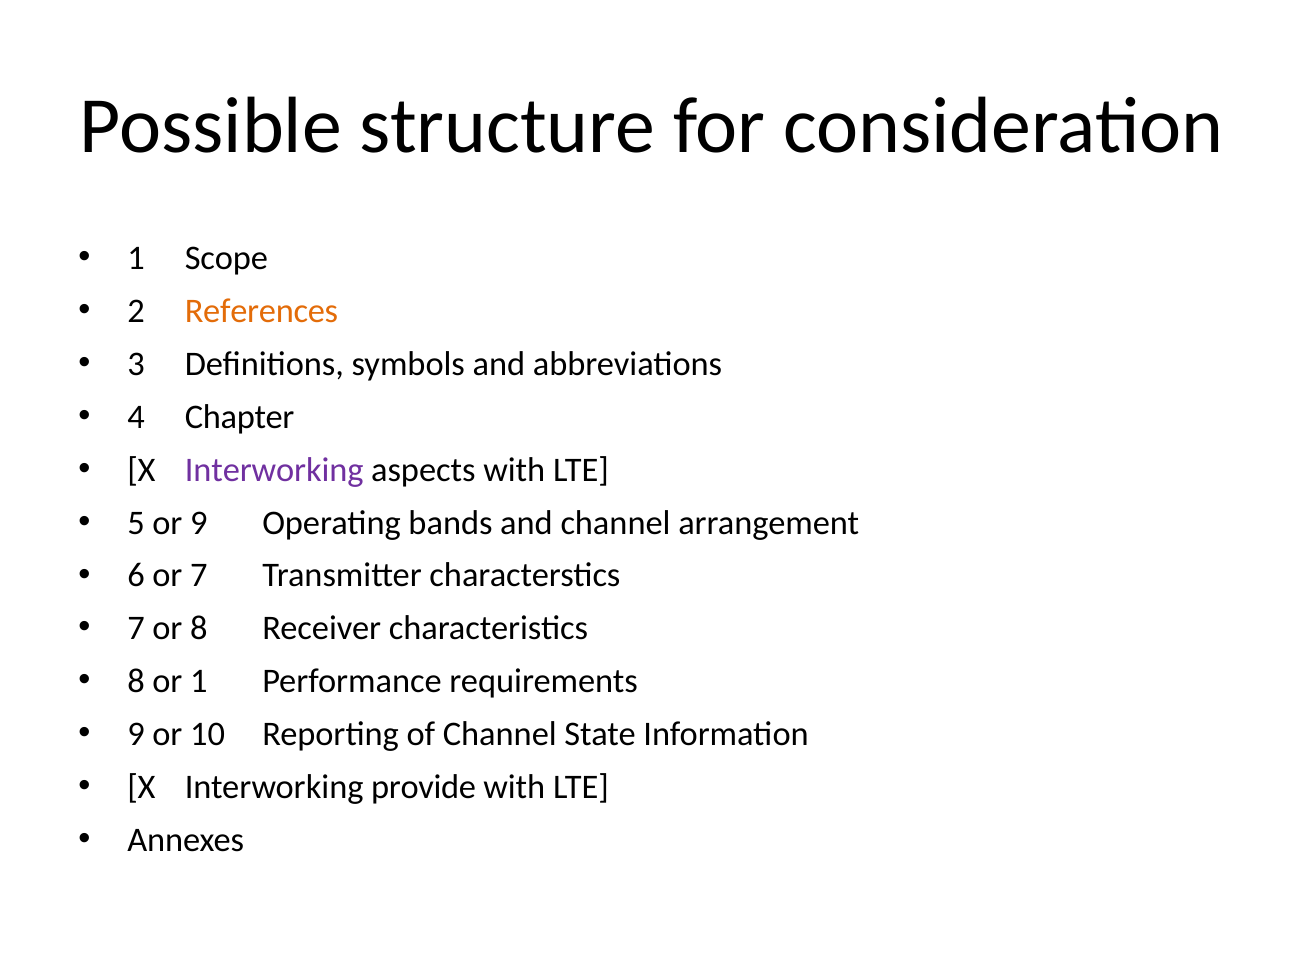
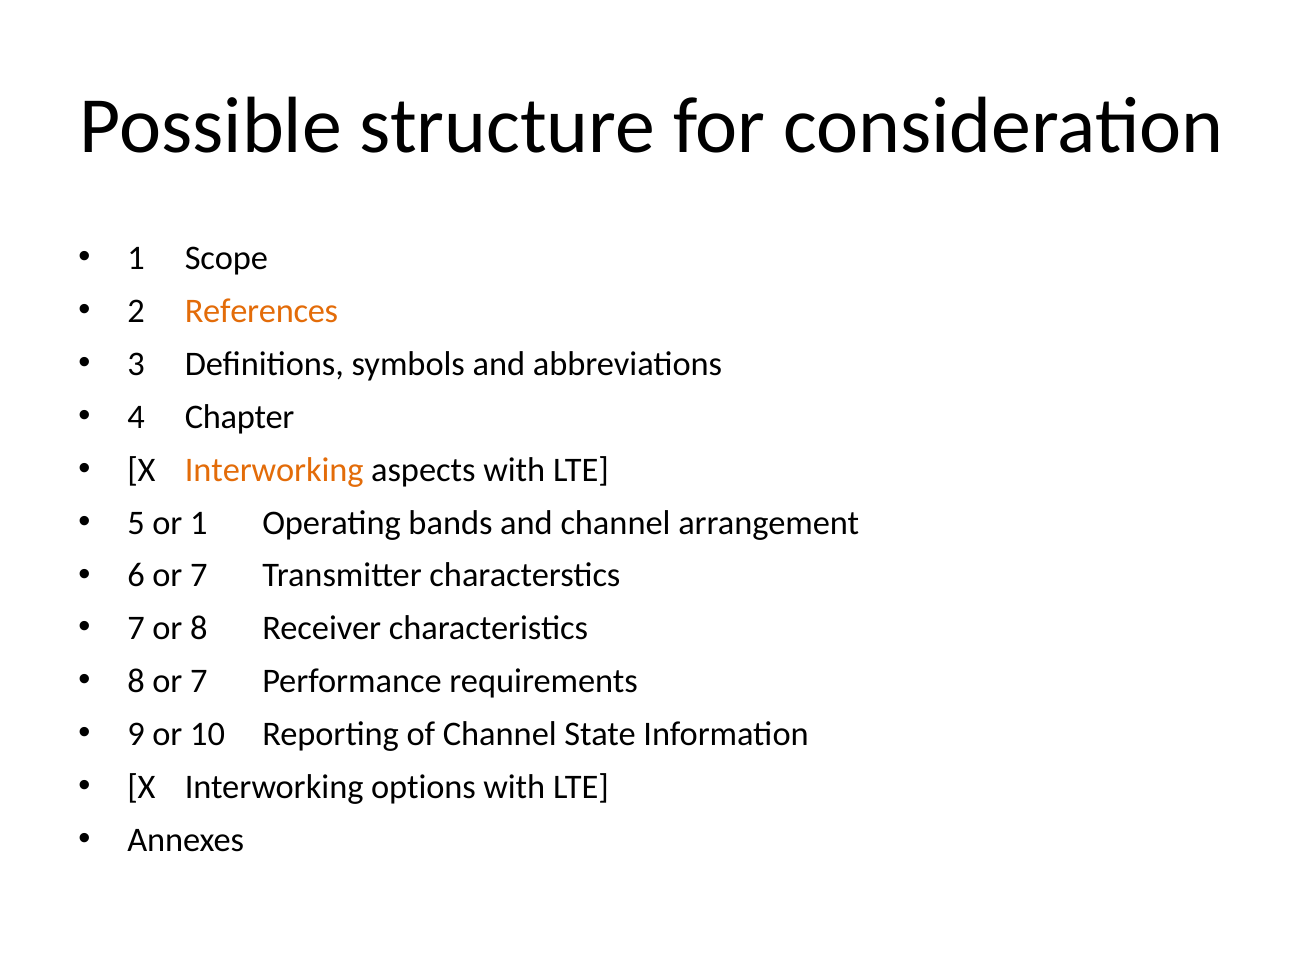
Interworking at (274, 470) colour: purple -> orange
or 9: 9 -> 1
8 or 1: 1 -> 7
provide: provide -> options
